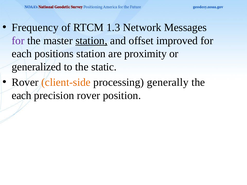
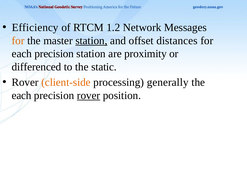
Frequency: Frequency -> Efficiency
1.3: 1.3 -> 1.2
for at (18, 41) colour: purple -> orange
improved: improved -> distances
positions at (54, 54): positions -> precision
generalized: generalized -> differenced
rover at (89, 96) underline: none -> present
